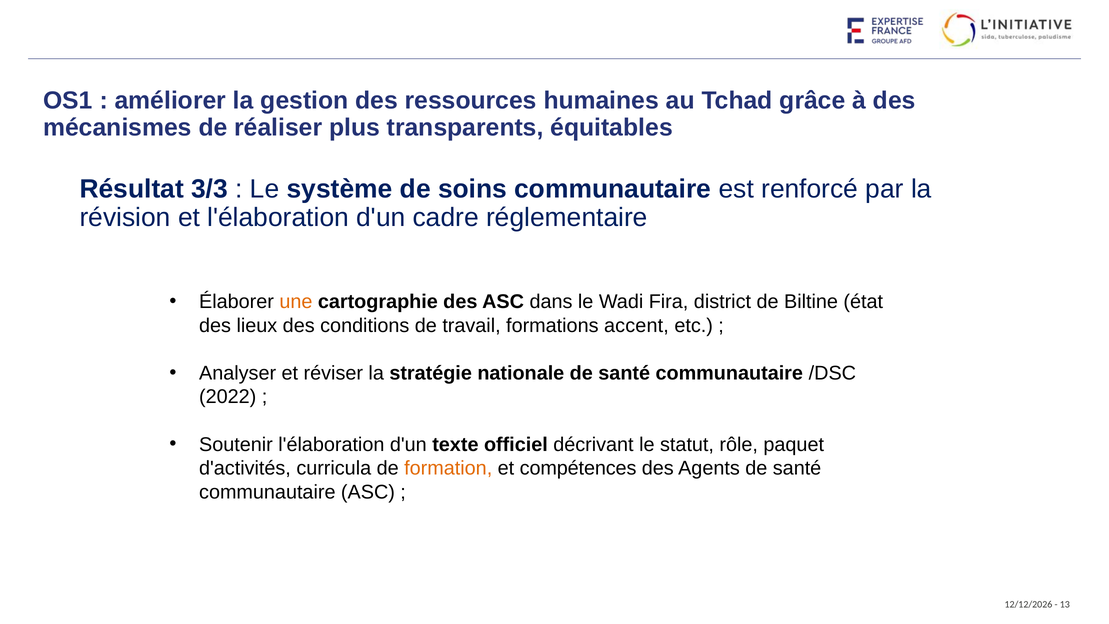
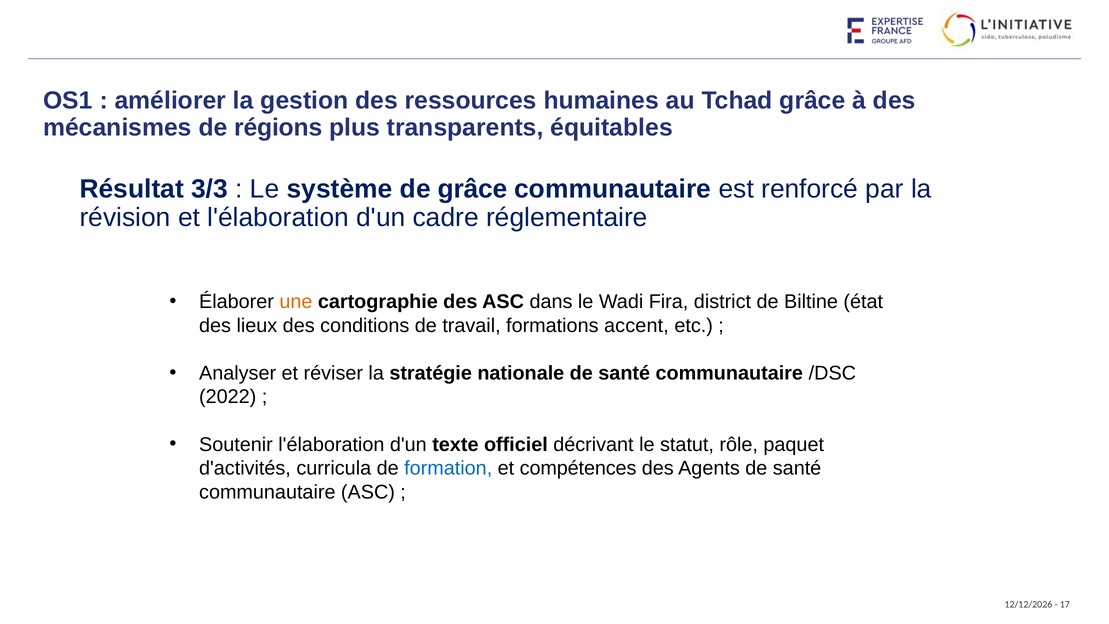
réaliser: réaliser -> régions
de soins: soins -> grâce
formation colour: orange -> blue
13: 13 -> 17
